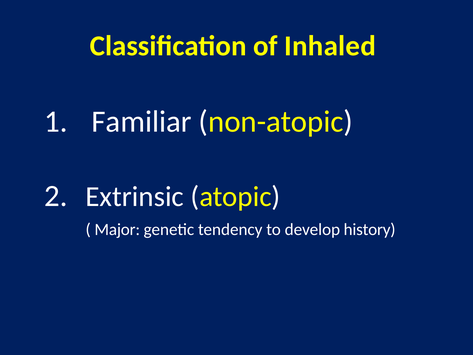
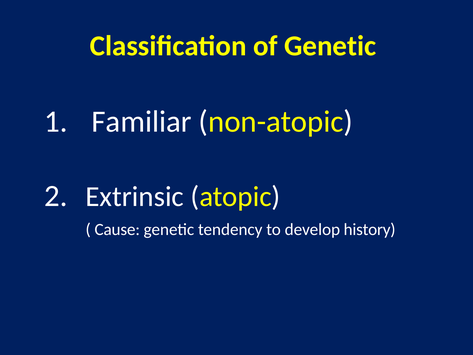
of Inhaled: Inhaled -> Genetic
Major: Major -> Cause
